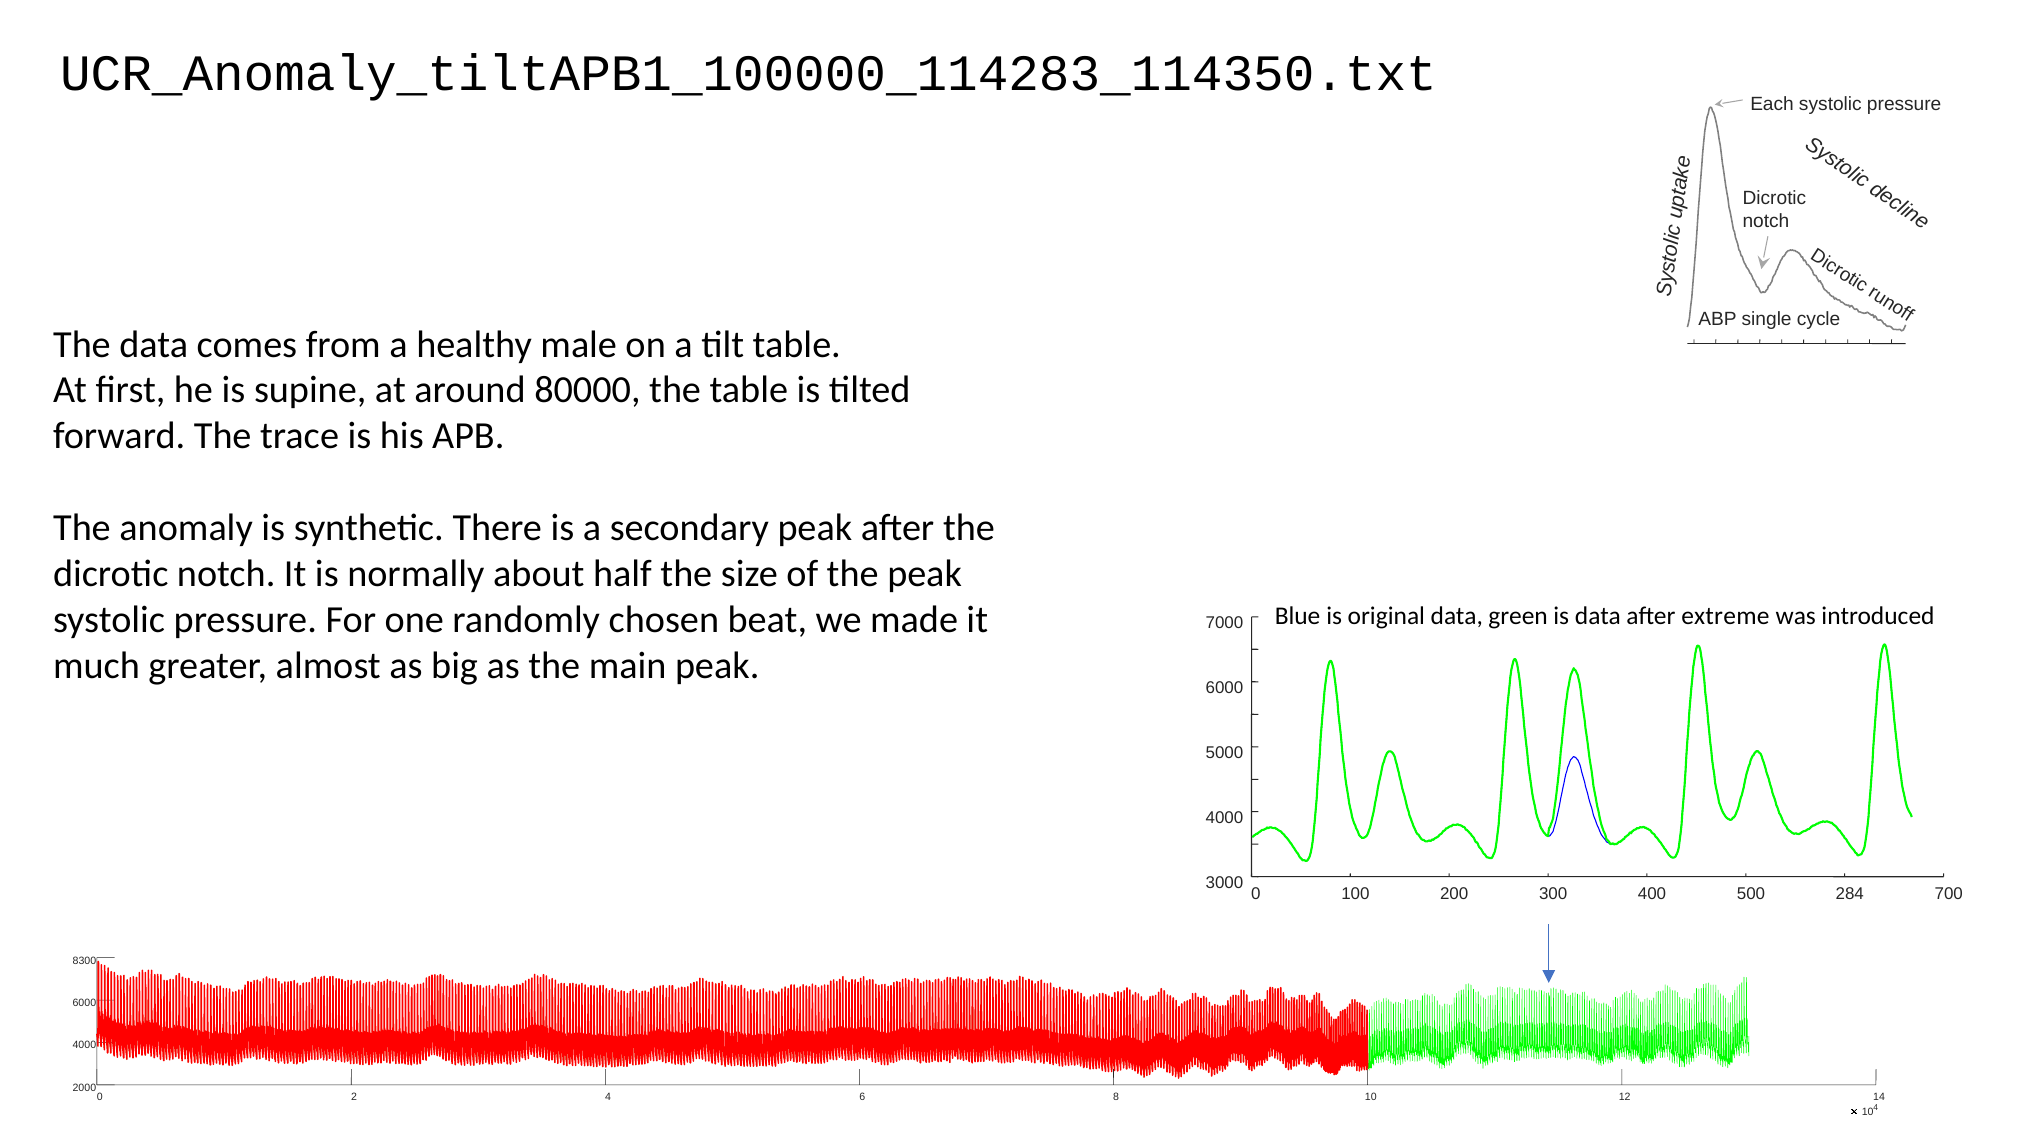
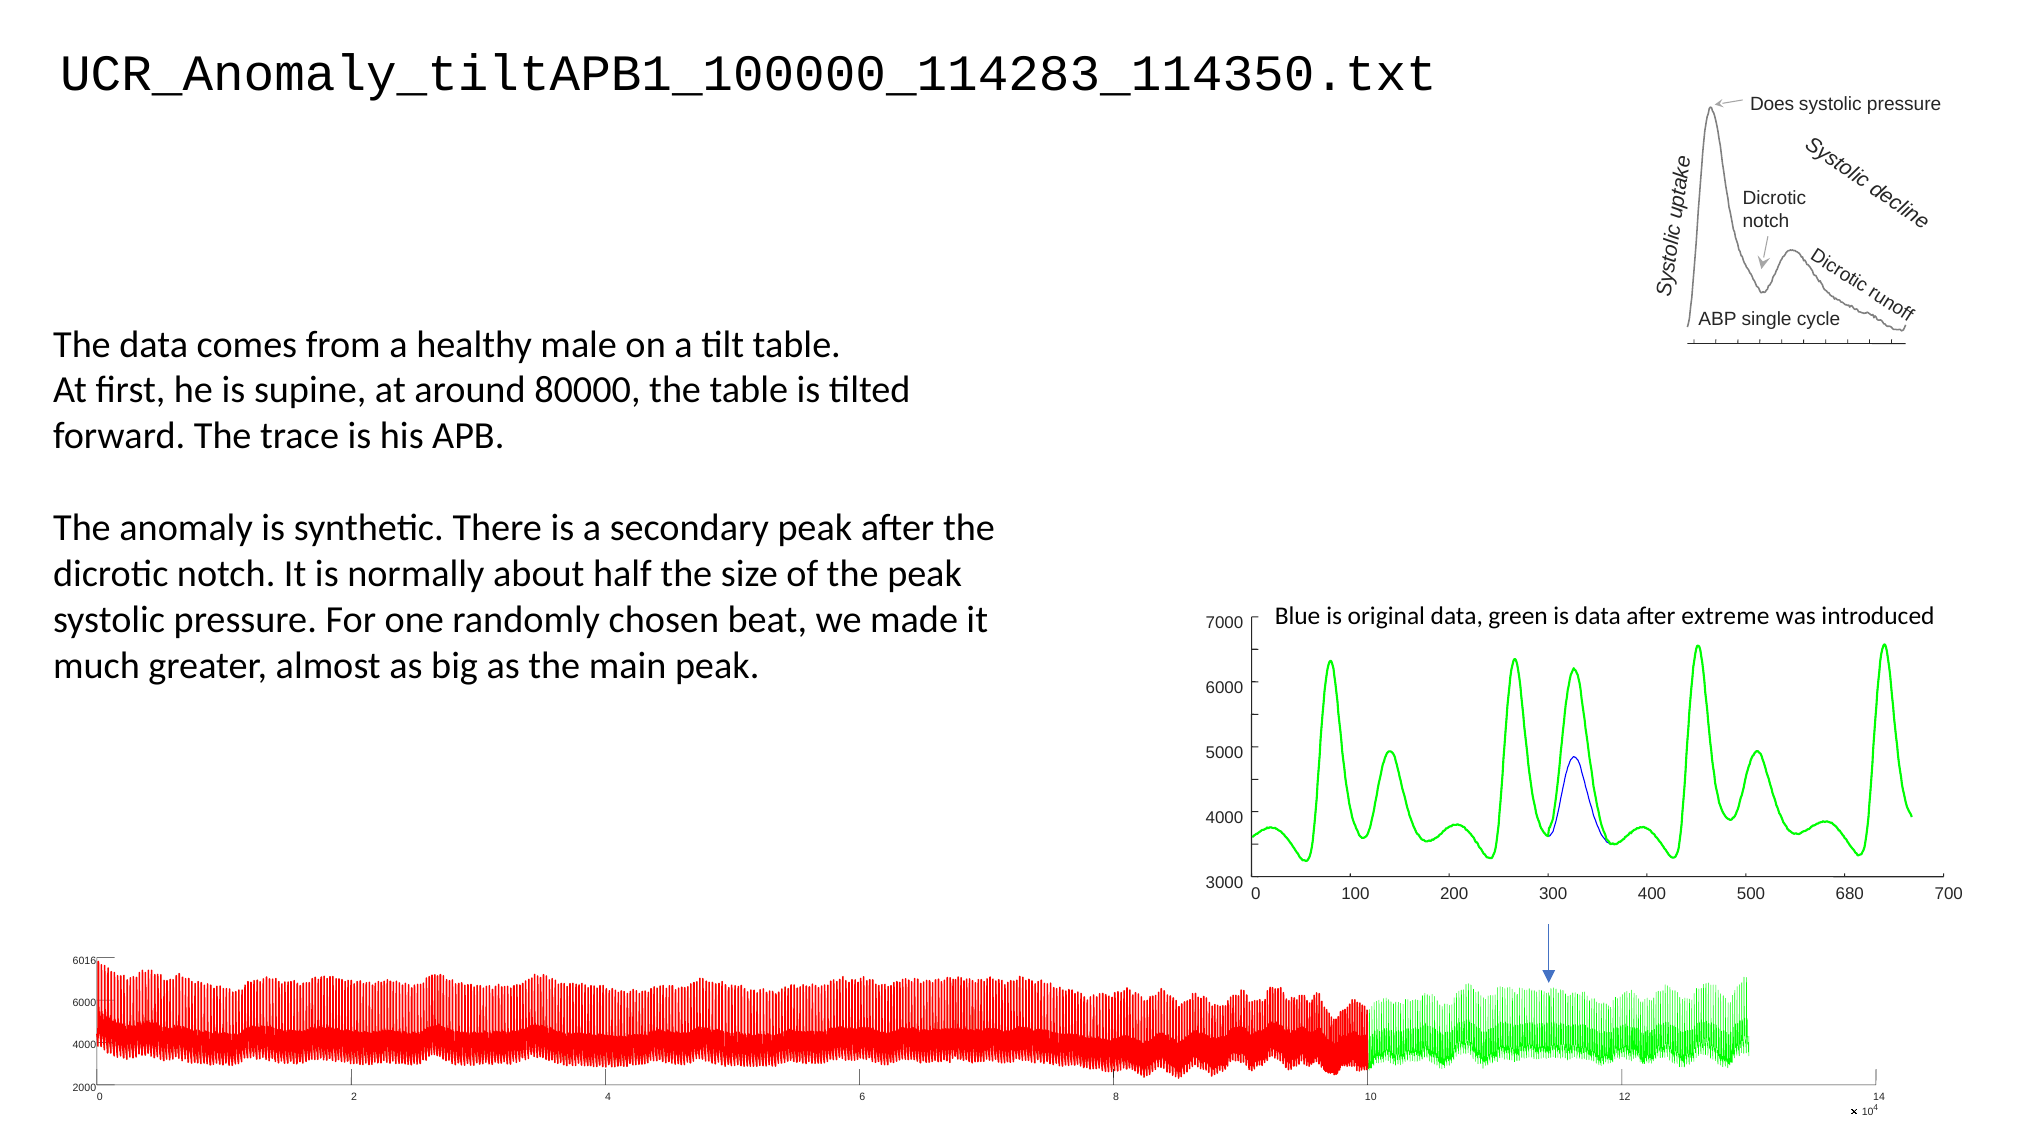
Each: Each -> Does
284: 284 -> 680
8300: 8300 -> 6016
